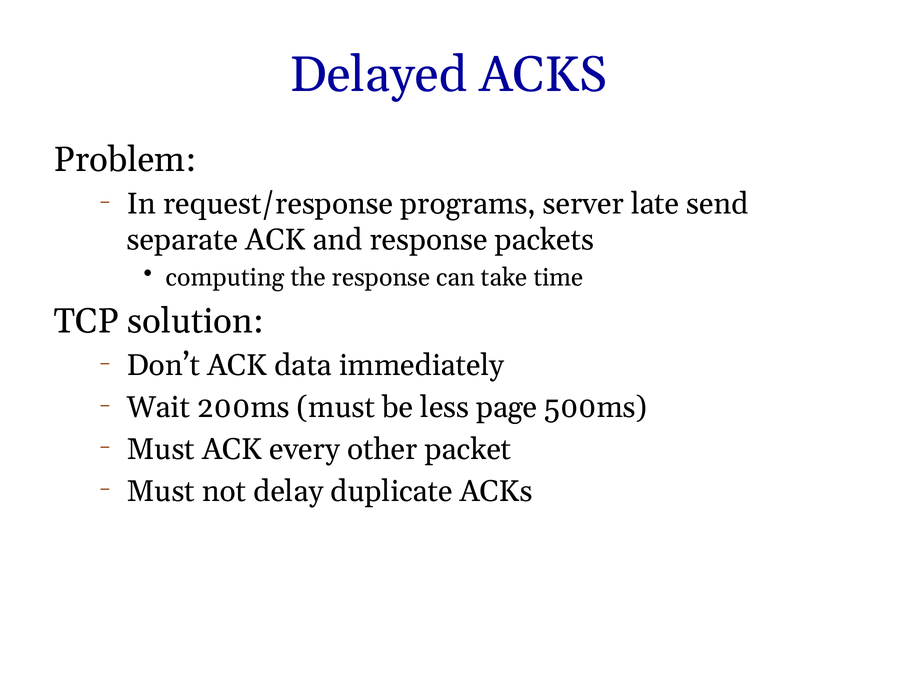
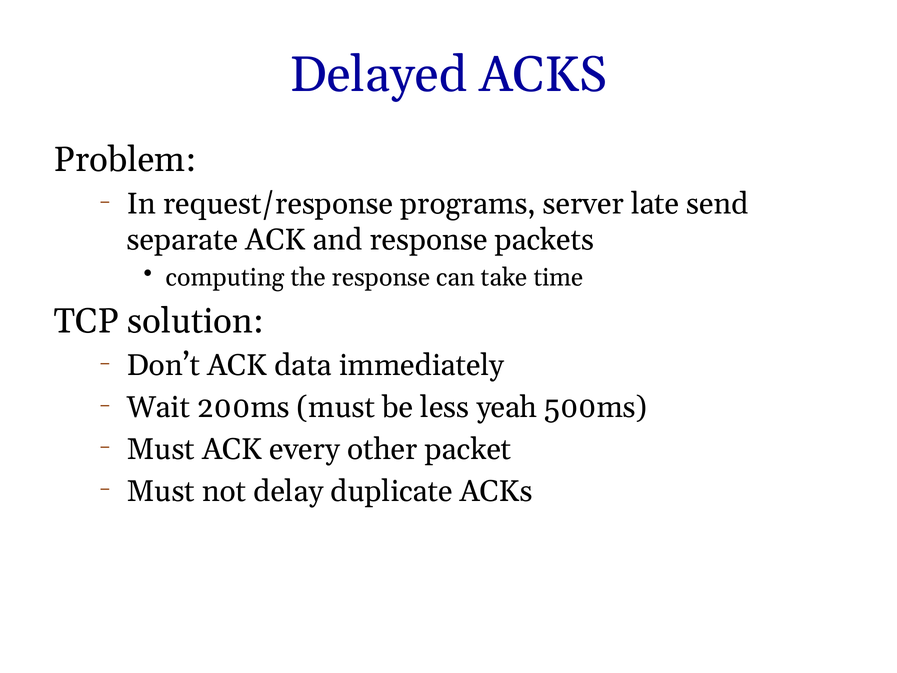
page: page -> yeah
